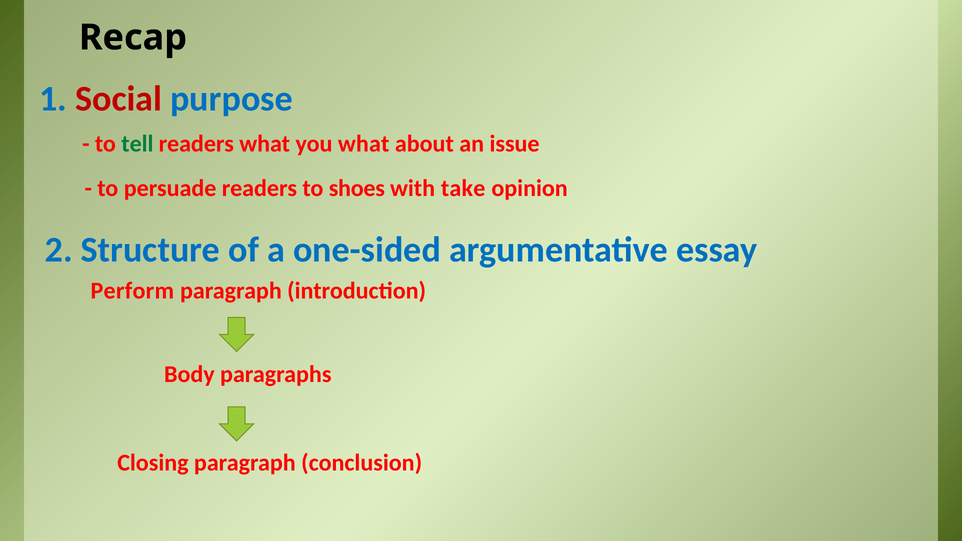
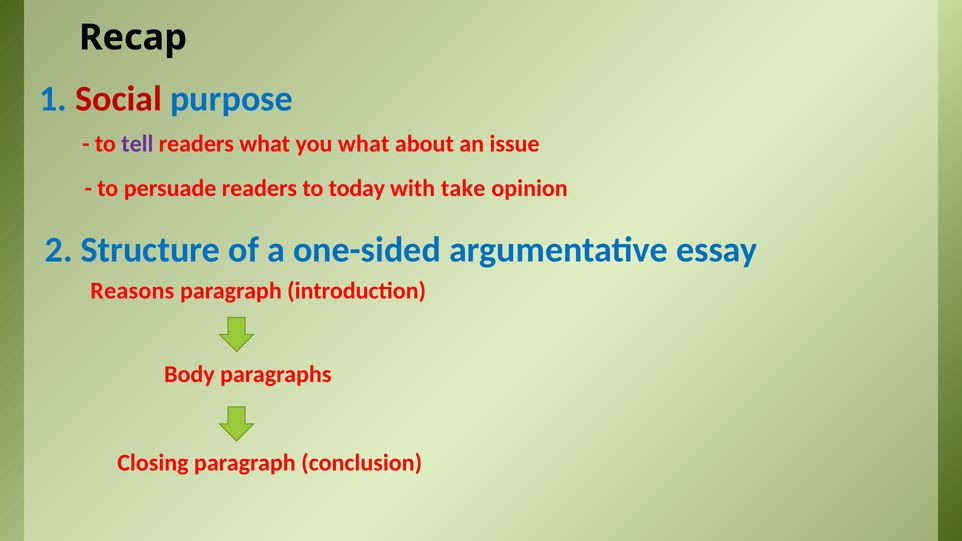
tell colour: green -> purple
shoes: shoes -> today
Perform: Perform -> Reasons
